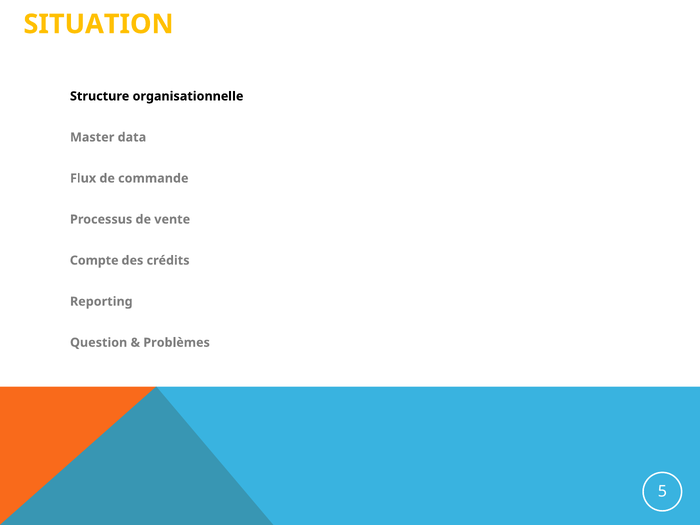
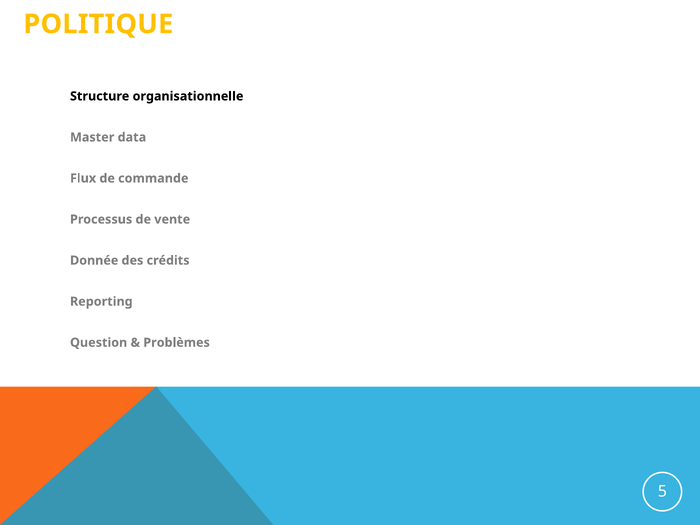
SITUATION: SITUATION -> POLITIQUE
Compte: Compte -> Donnée
